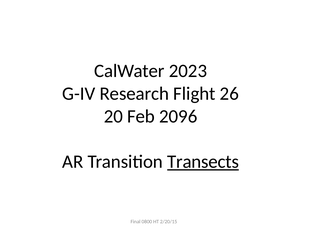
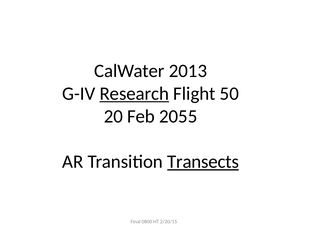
2023: 2023 -> 2013
Research underline: none -> present
26: 26 -> 50
2096: 2096 -> 2055
